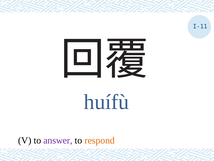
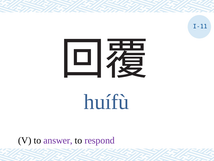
respond colour: orange -> purple
